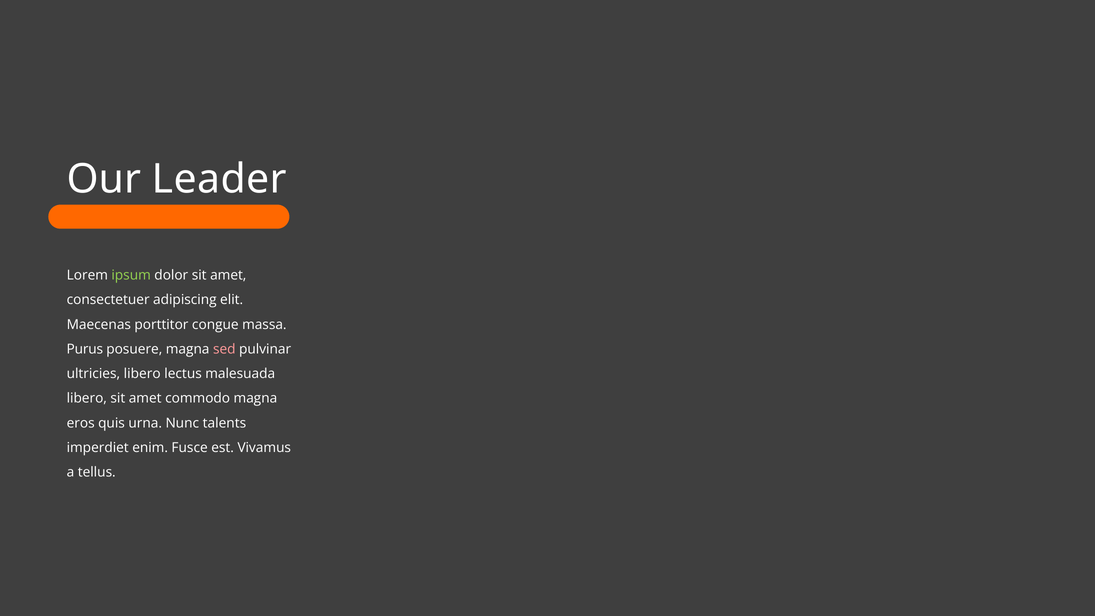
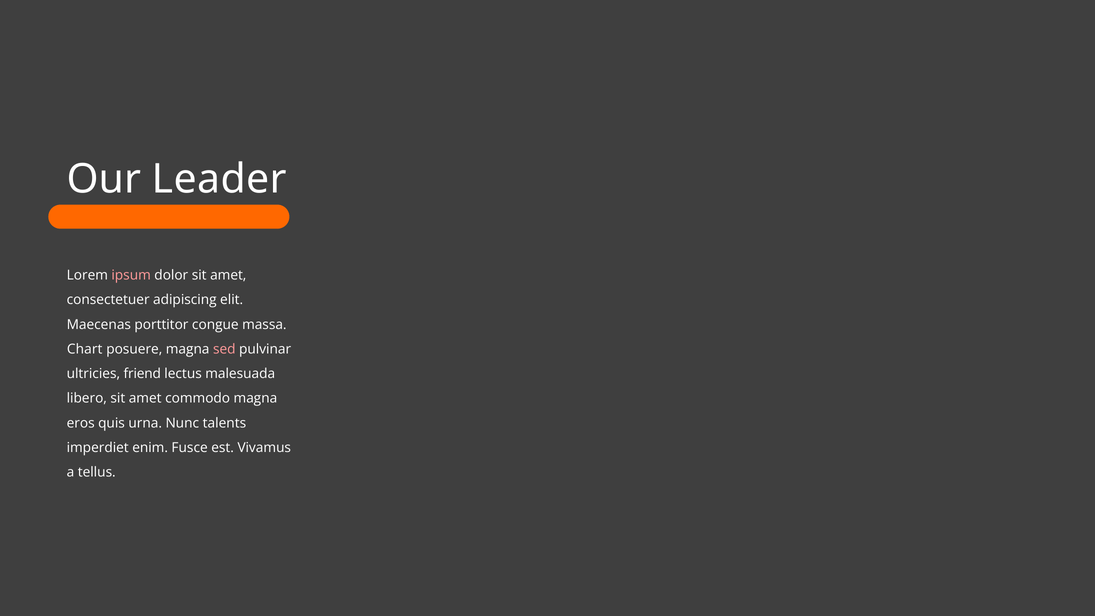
ipsum colour: light green -> pink
Purus: Purus -> Chart
ultricies libero: libero -> friend
